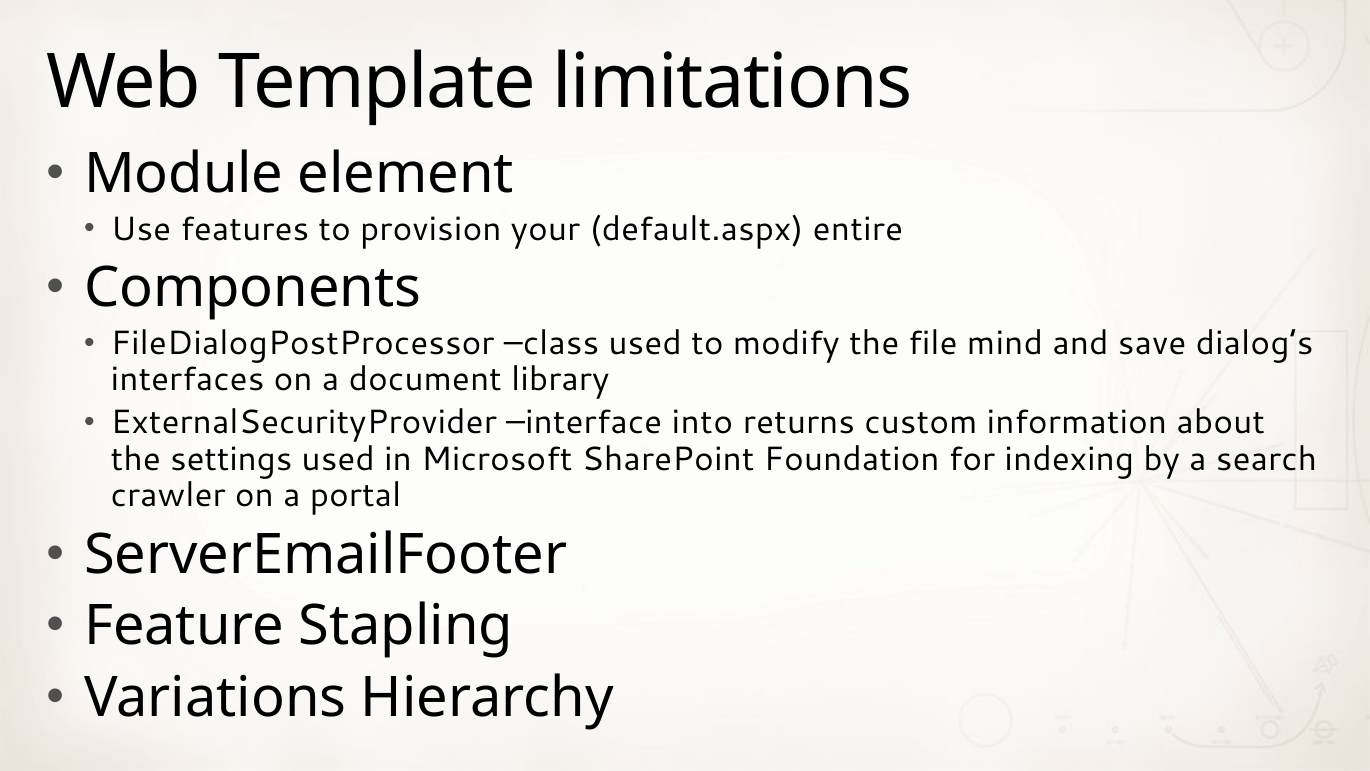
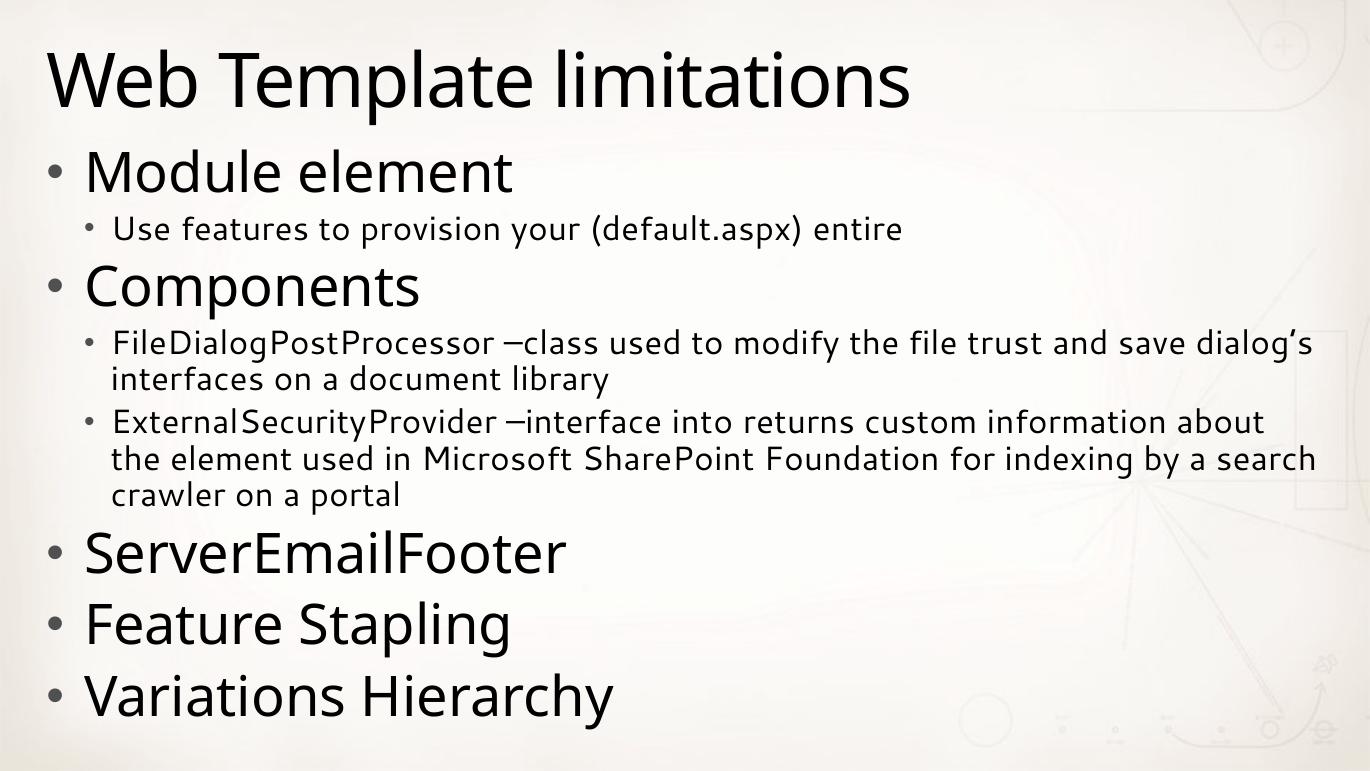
mind: mind -> trust
the settings: settings -> element
